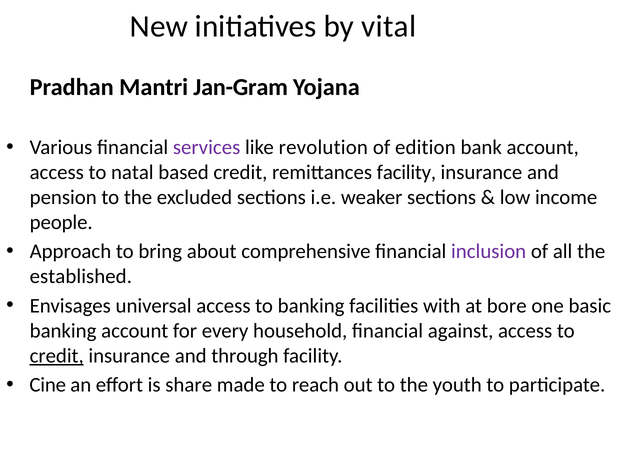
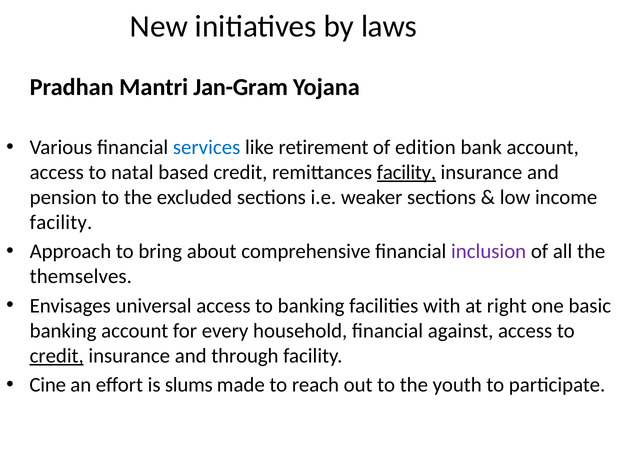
vital: vital -> laws
services colour: purple -> blue
revolution: revolution -> retirement
facility at (406, 172) underline: none -> present
people at (61, 222): people -> facility
established: established -> themselves
bore: bore -> right
share: share -> slums
